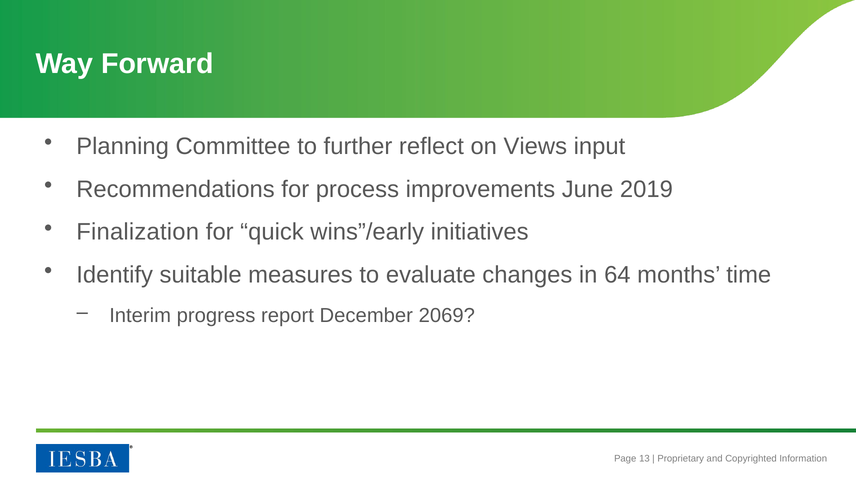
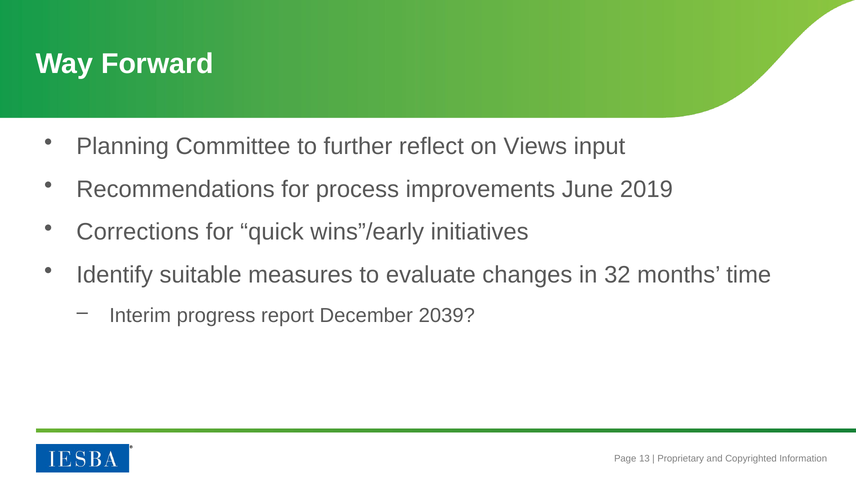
Finalization: Finalization -> Corrections
64: 64 -> 32
2069: 2069 -> 2039
